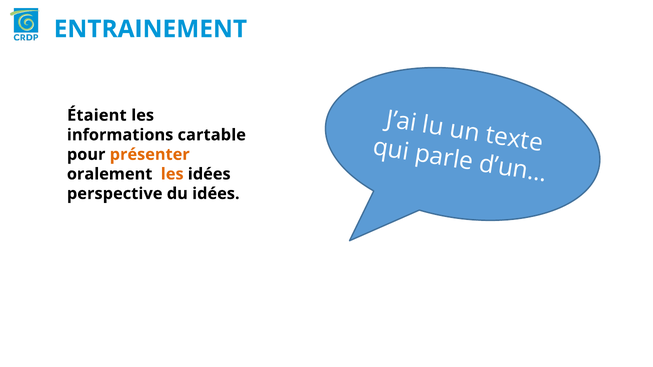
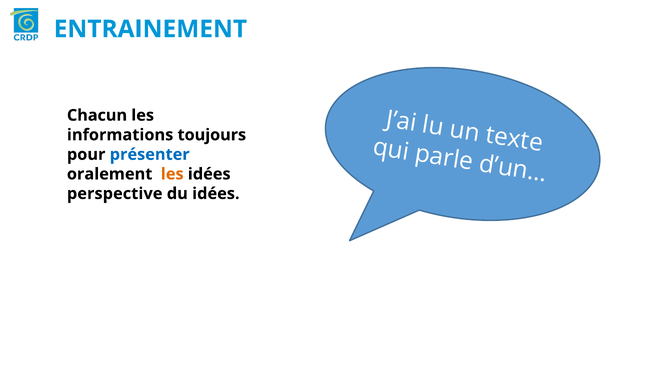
Étaient: Étaient -> Chacun
cartable: cartable -> toujours
présenter colour: orange -> blue
